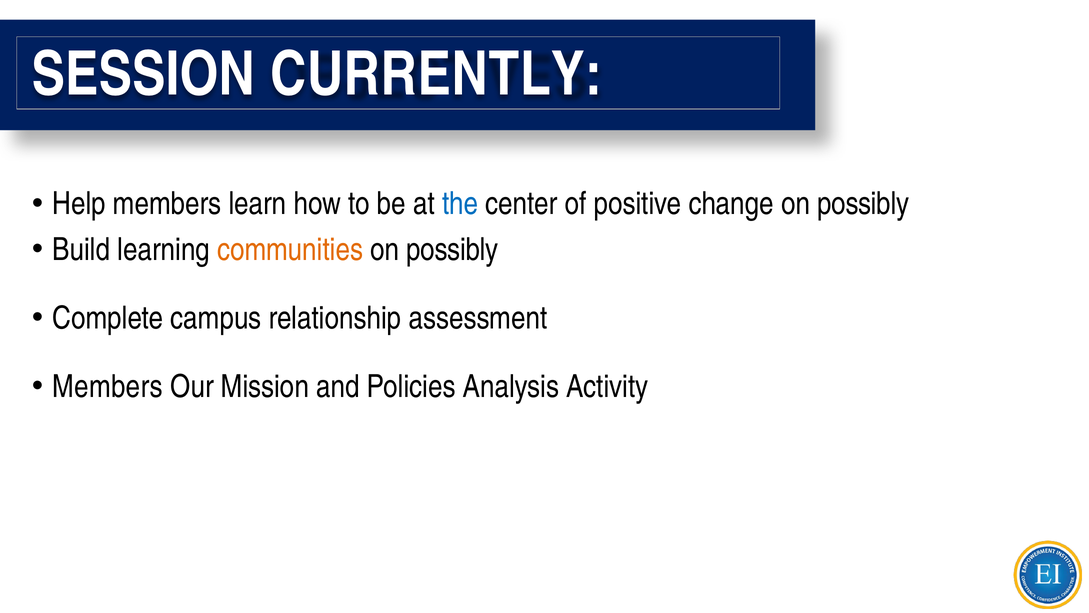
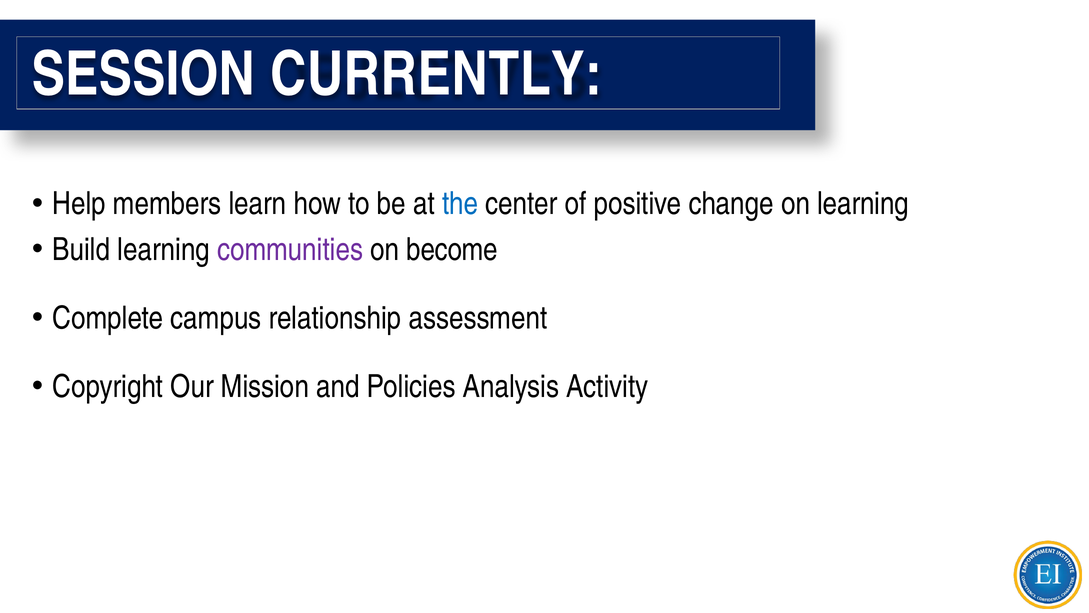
change on possibly: possibly -> learning
communities colour: orange -> purple
possibly at (452, 249): possibly -> become
Members at (108, 387): Members -> Copyright
